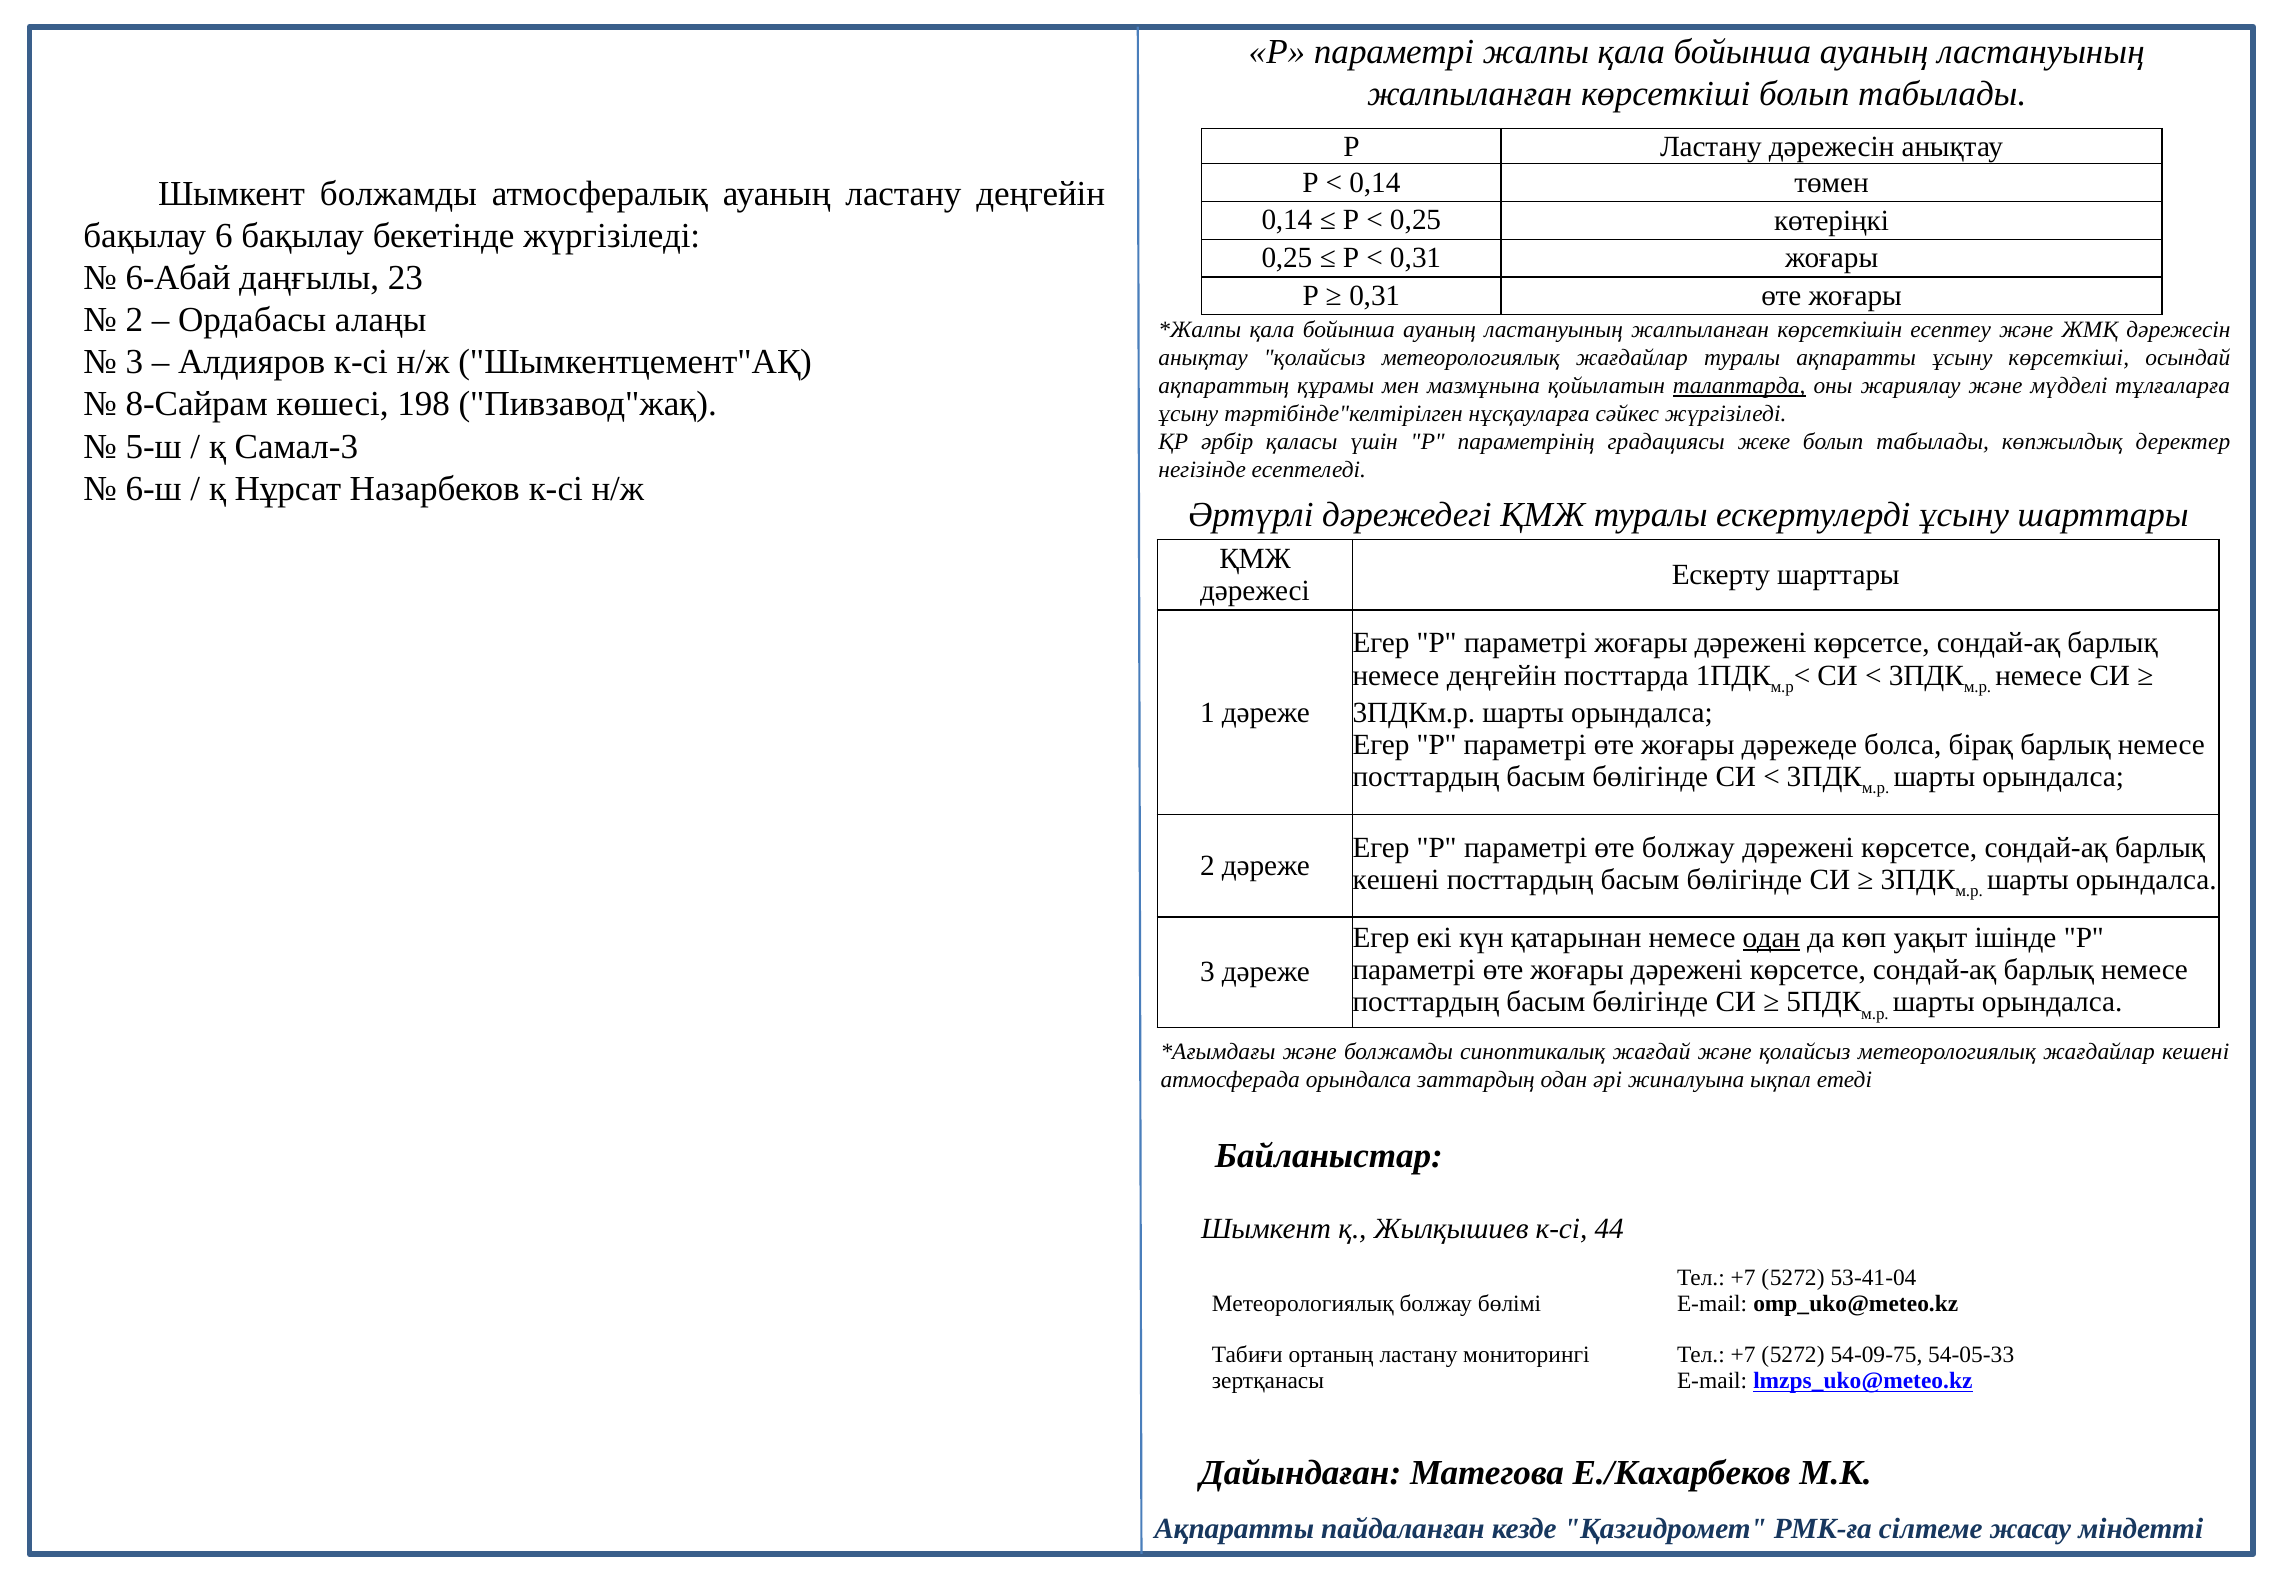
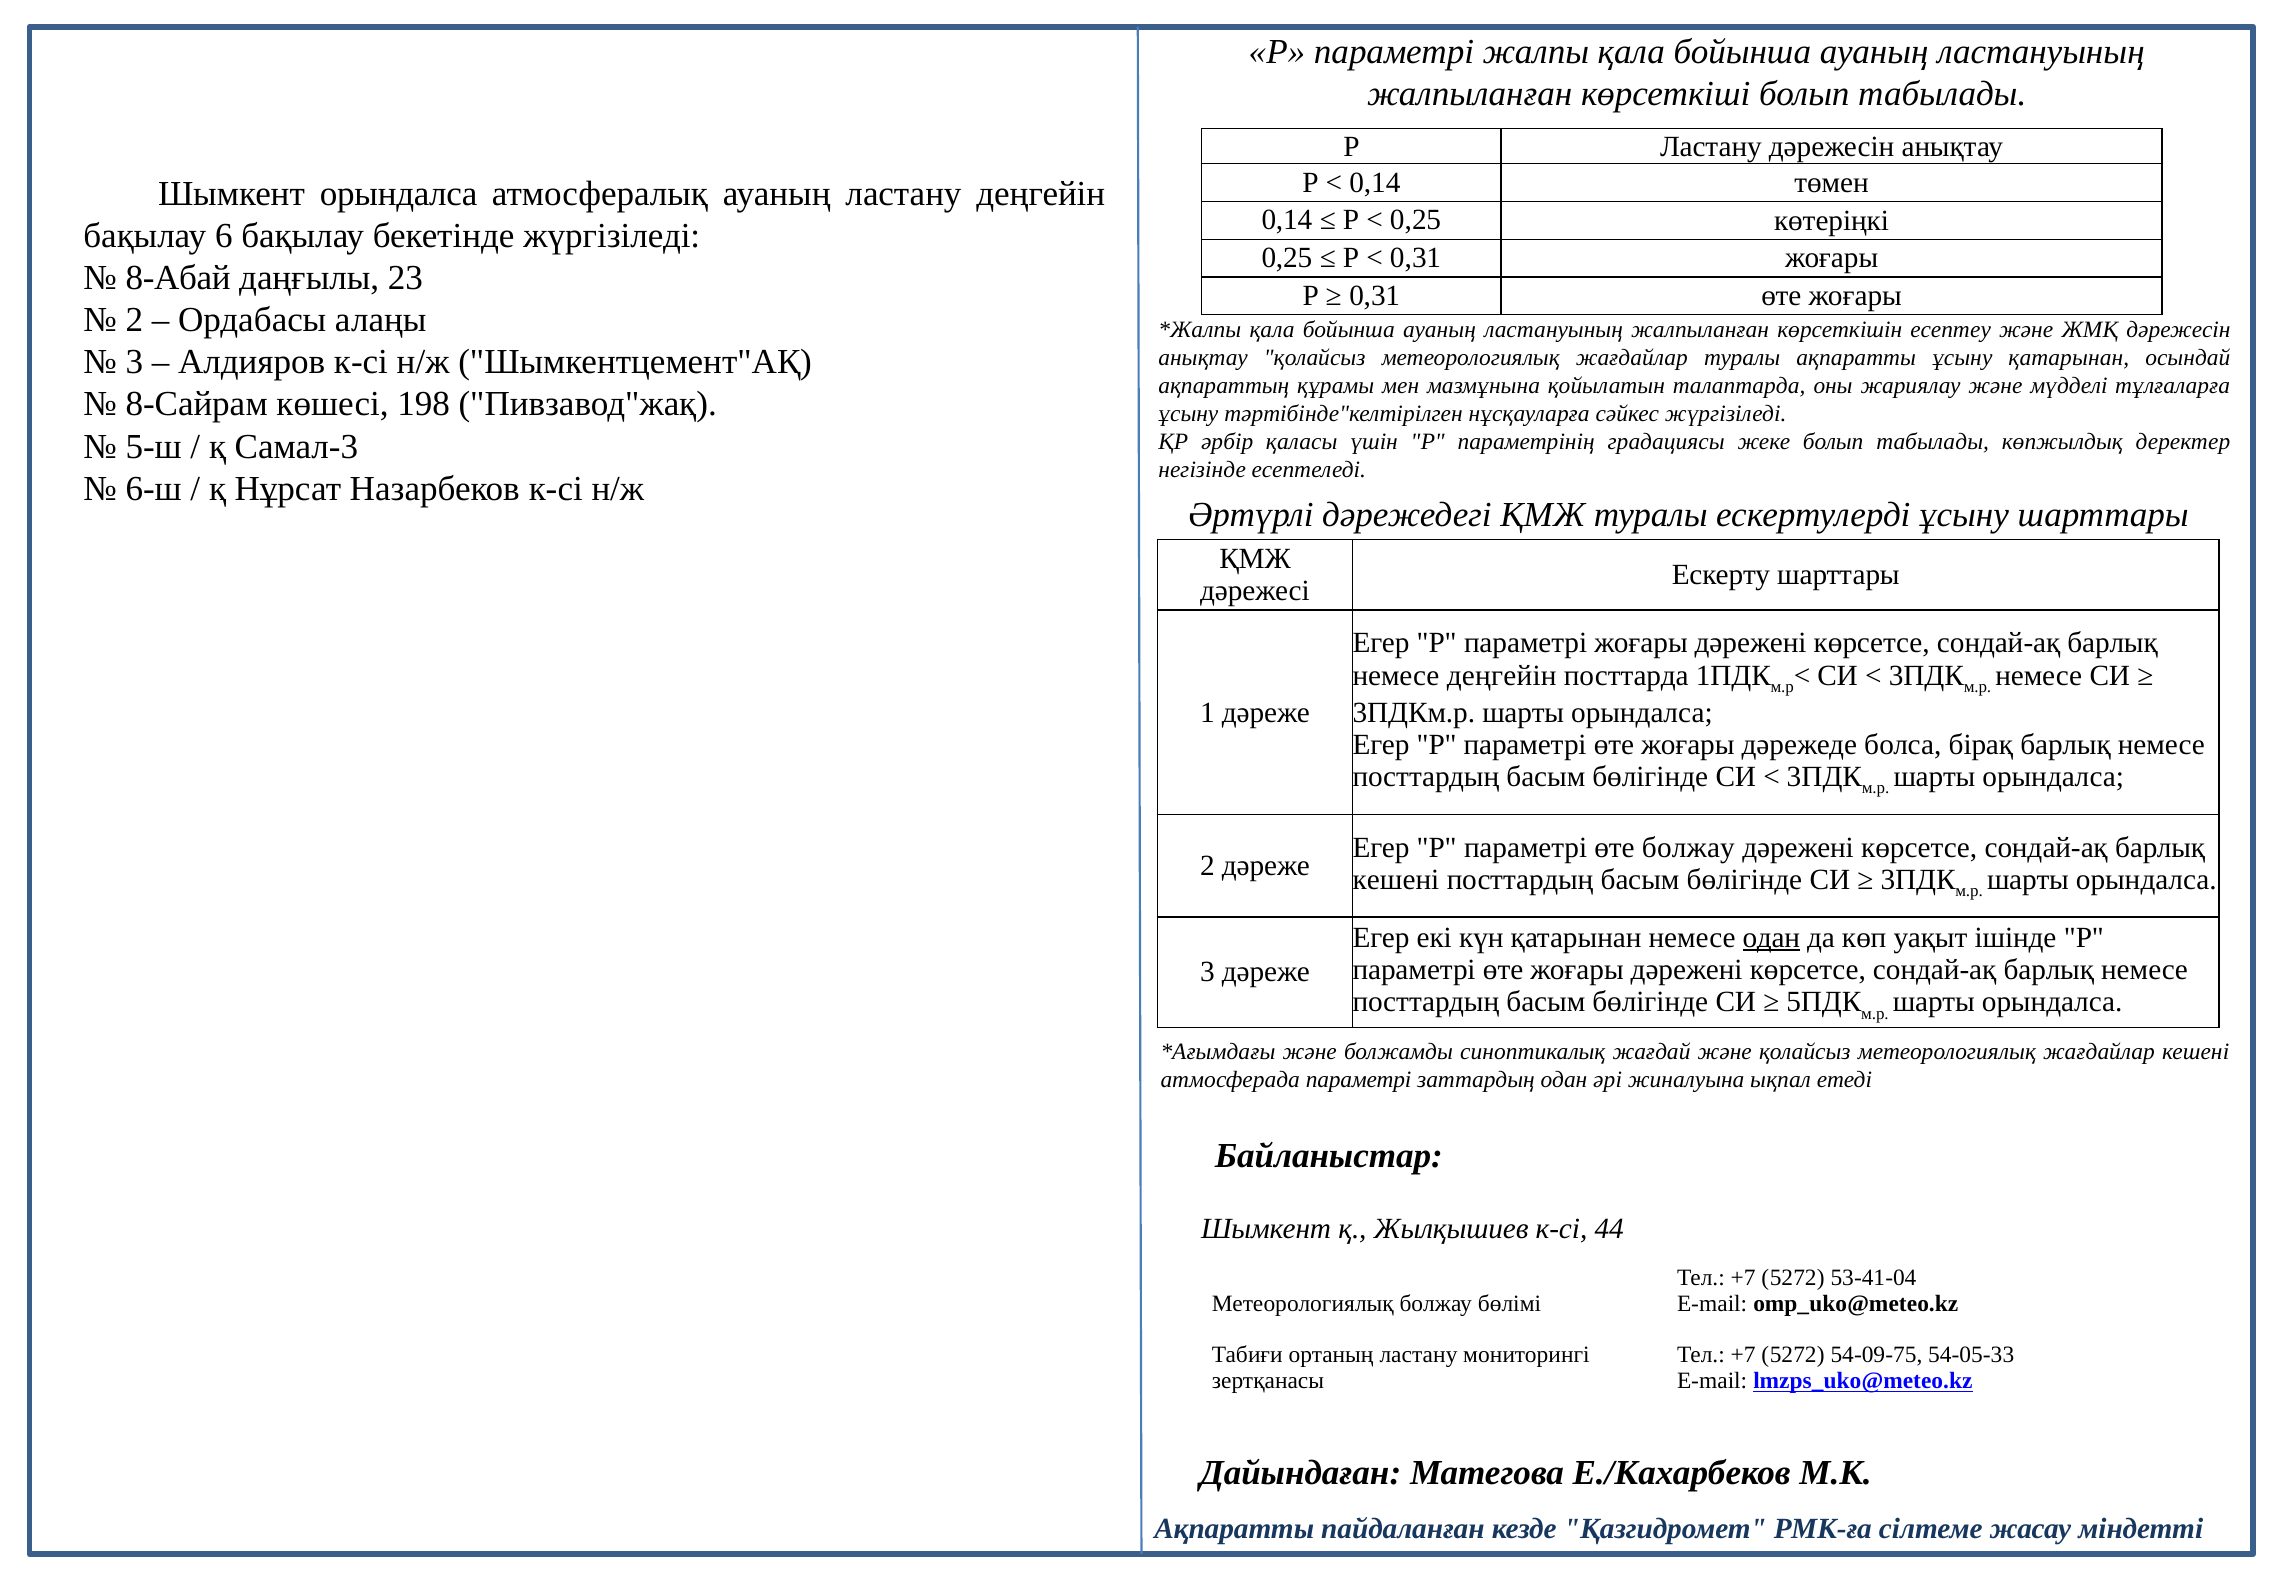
Шымкент болжамды: болжамды -> орындалса
6-Абай: 6-Абай -> 8-Абай
ұсыну көрсеткіші: көрсеткіші -> қатарынан
талаптарда underline: present -> none
атмосферада орындалса: орындалса -> параметрі
